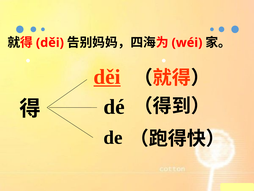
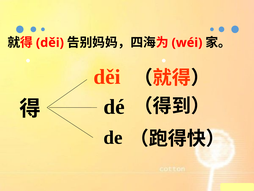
děi at (107, 77) underline: present -> none
